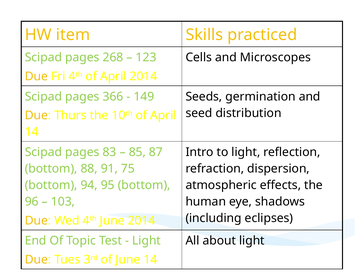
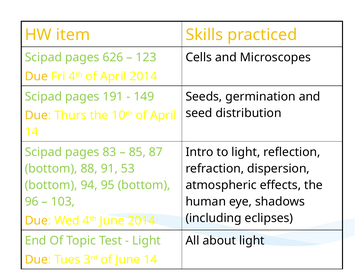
268: 268 -> 626
366: 366 -> 191
75: 75 -> 53
